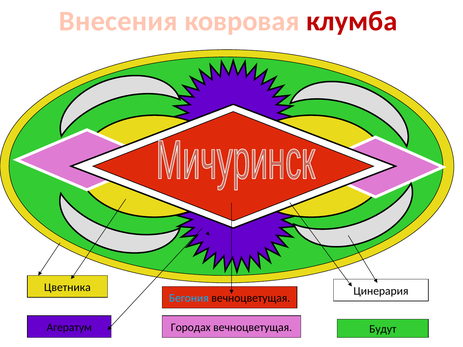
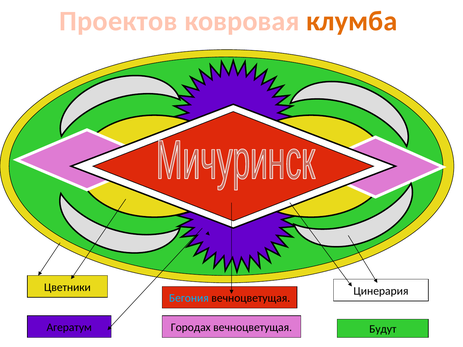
Внесения: Внесения -> Проектов
клумба colour: red -> orange
Цветника: Цветника -> Цветники
